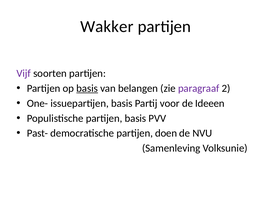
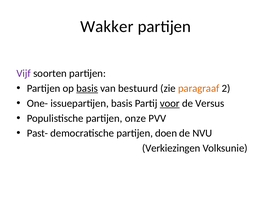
belangen: belangen -> bestuurd
paragraaf colour: purple -> orange
voor underline: none -> present
Ideeen: Ideeen -> Versus
partijen basis: basis -> onze
Samenleving: Samenleving -> Verkiezingen
